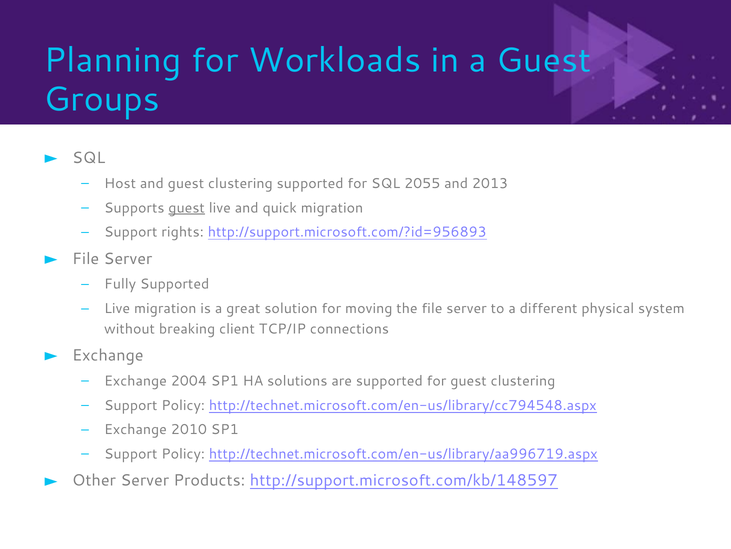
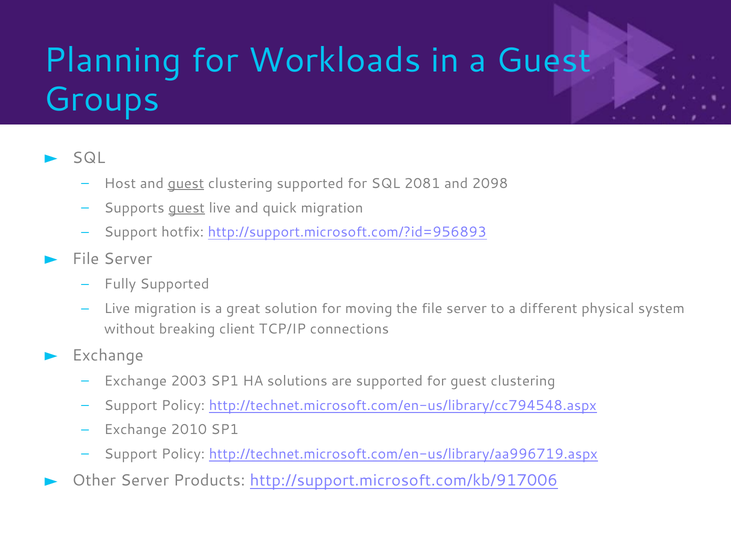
guest at (186, 183) underline: none -> present
2055: 2055 -> 2081
2013: 2013 -> 2098
rights: rights -> hotfix
2004: 2004 -> 2003
http://support.microsoft.com/kb/148597: http://support.microsoft.com/kb/148597 -> http://support.microsoft.com/kb/917006
